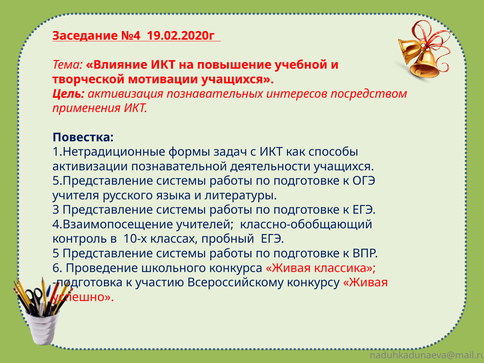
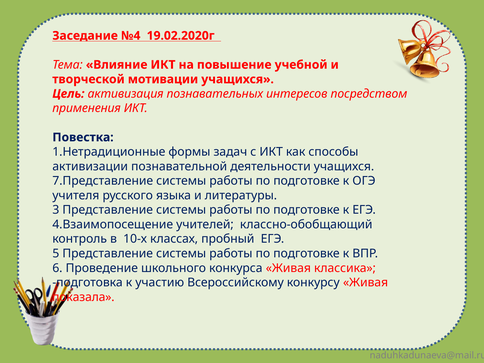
5.Представление: 5.Представление -> 7.Представление
успешно: успешно -> показала
